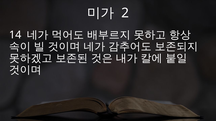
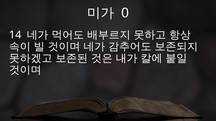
2: 2 -> 0
